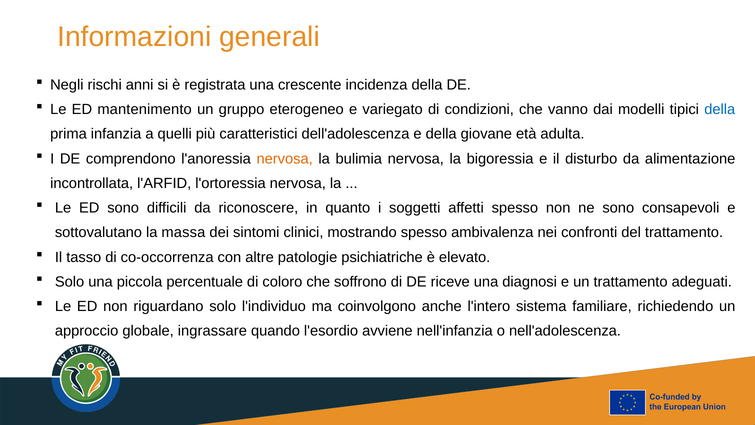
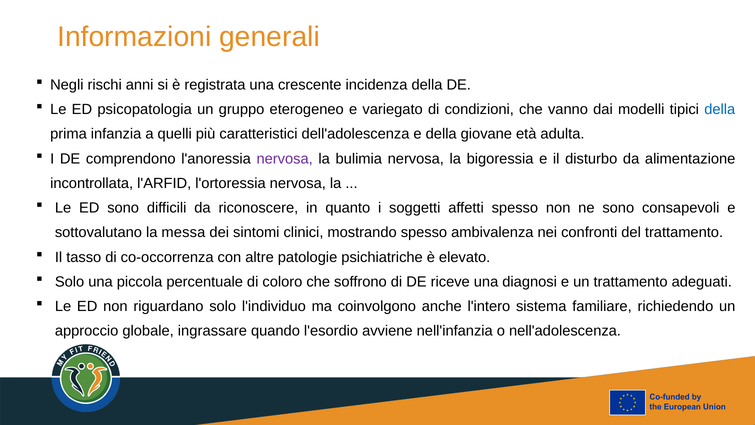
mantenimento: mantenimento -> psicopatologia
nervosa at (285, 159) colour: orange -> purple
massa: massa -> messa
